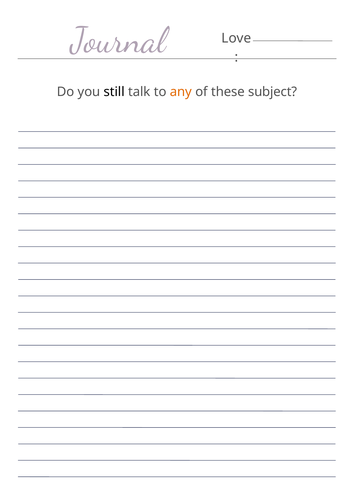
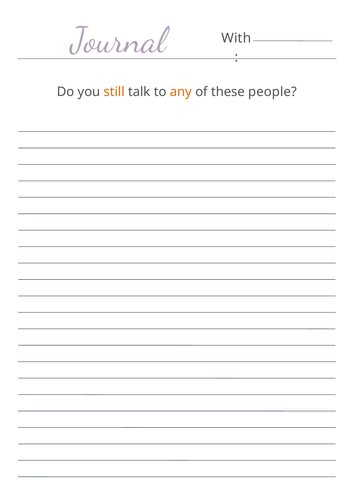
Love: Love -> With
still colour: black -> orange
subject: subject -> people
